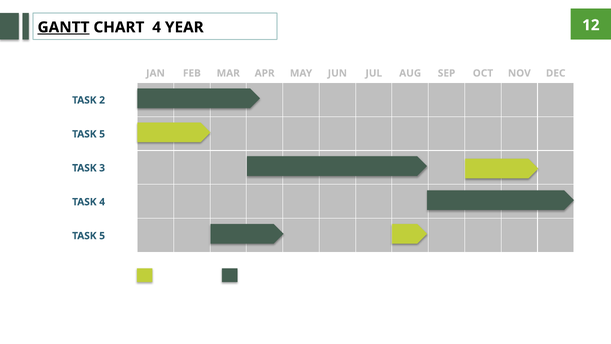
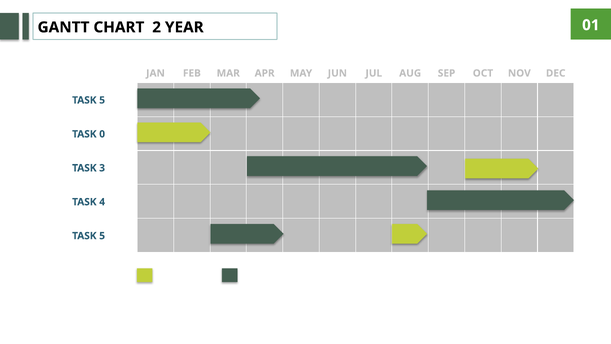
GANTT underline: present -> none
CHART 4: 4 -> 2
12: 12 -> 01
2 at (102, 100): 2 -> 5
5 at (102, 134): 5 -> 0
